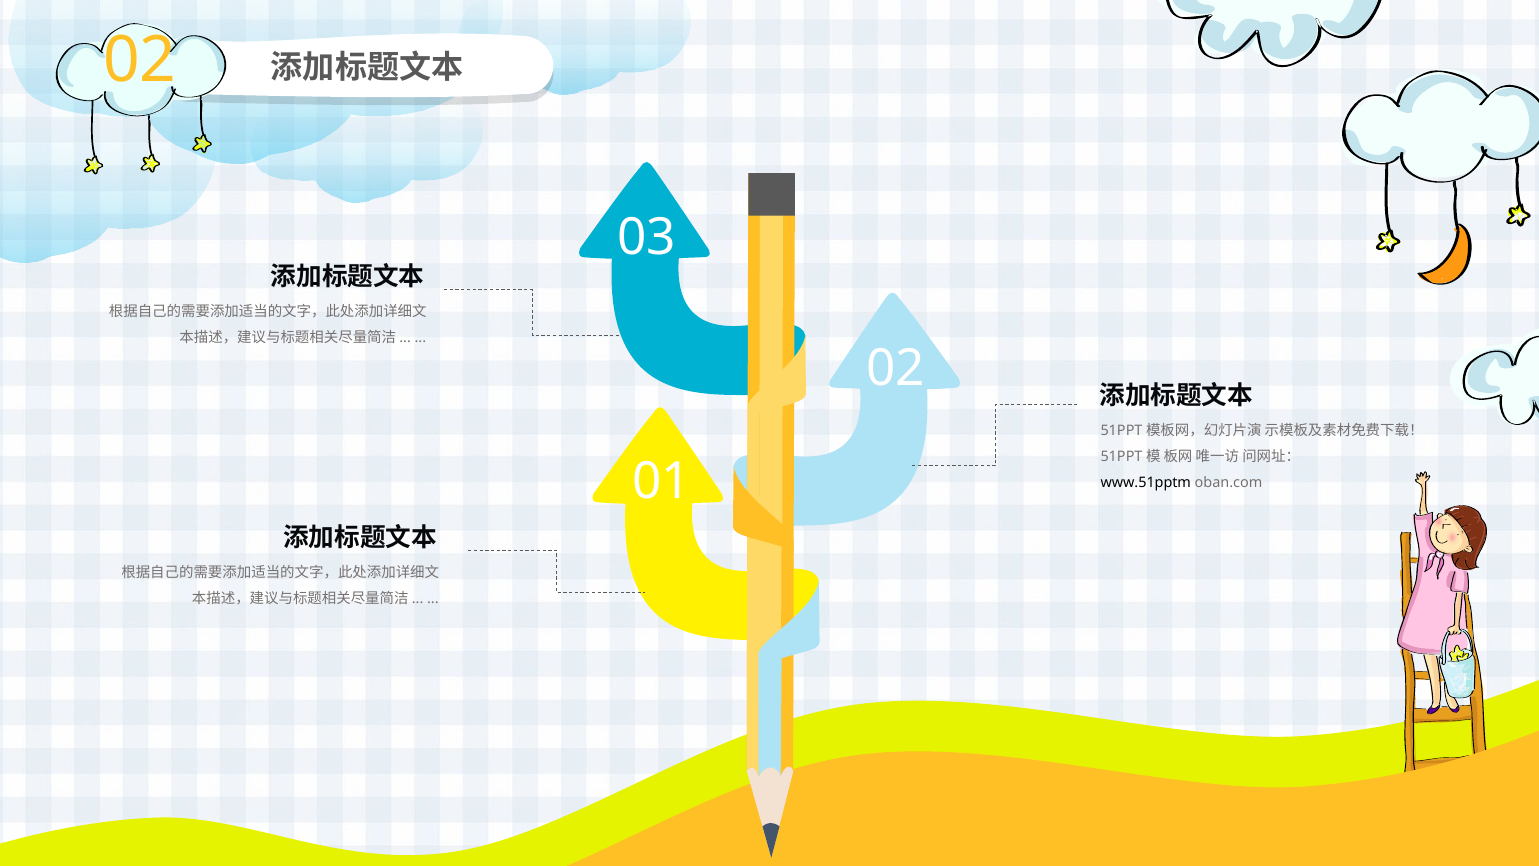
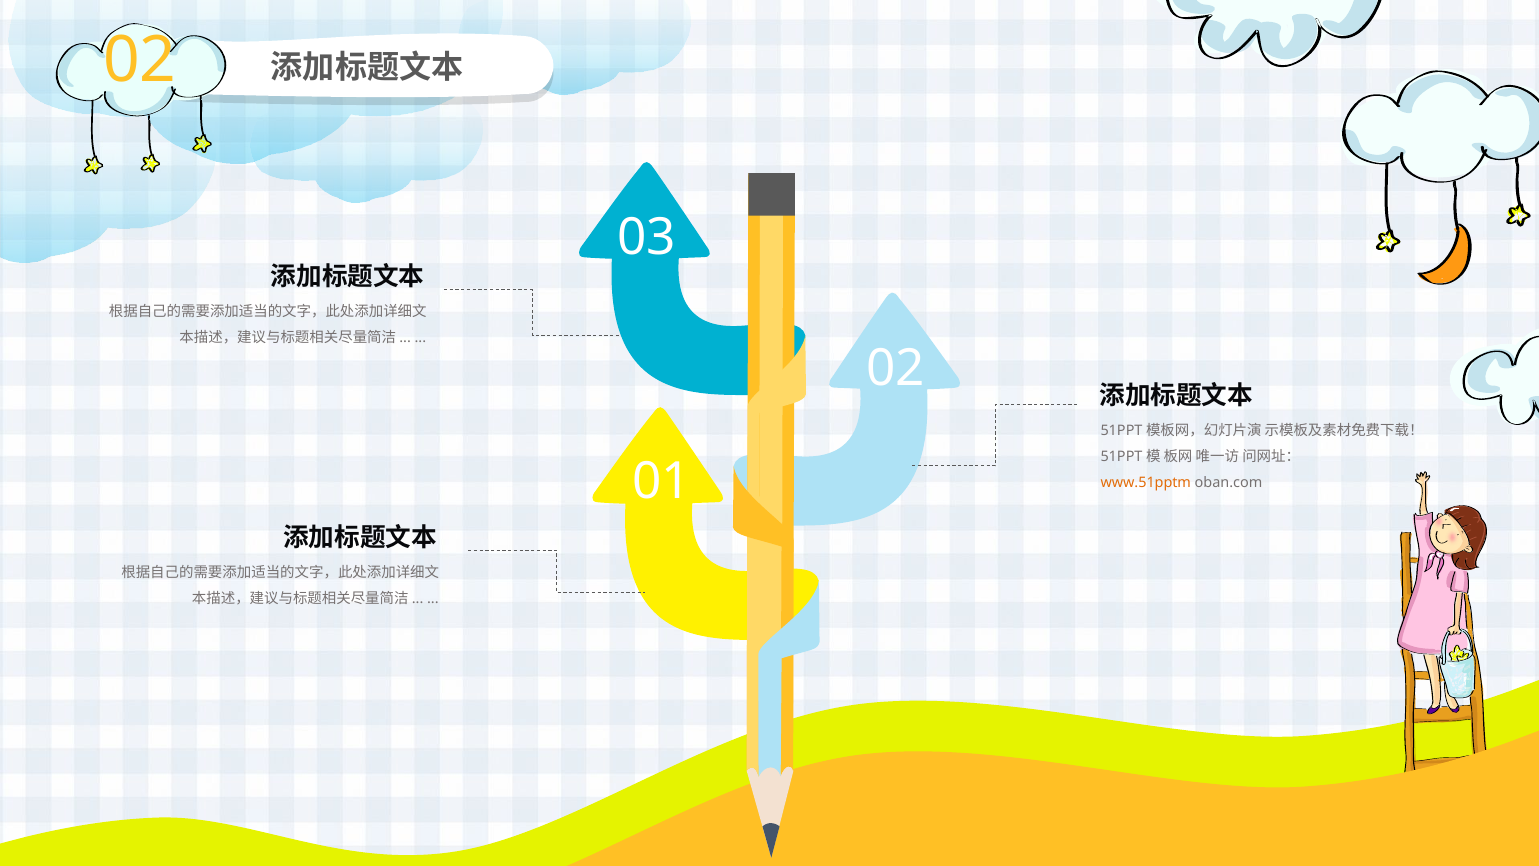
www.51pptm colour: black -> orange
